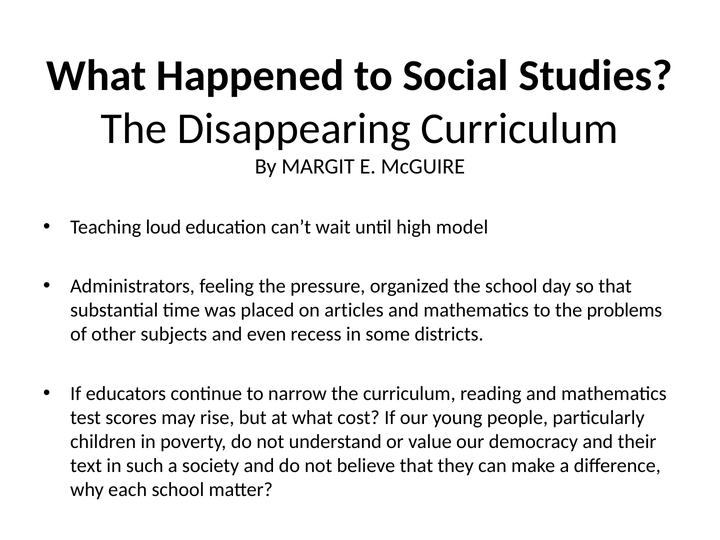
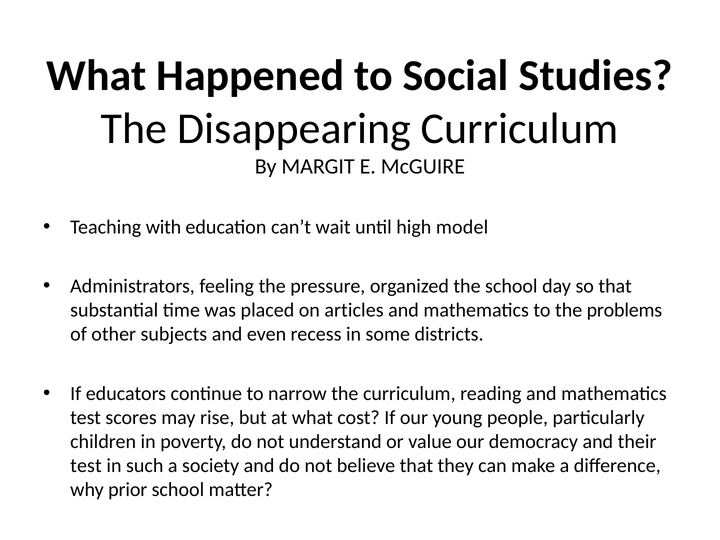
loud: loud -> with
text at (86, 466): text -> test
each: each -> prior
